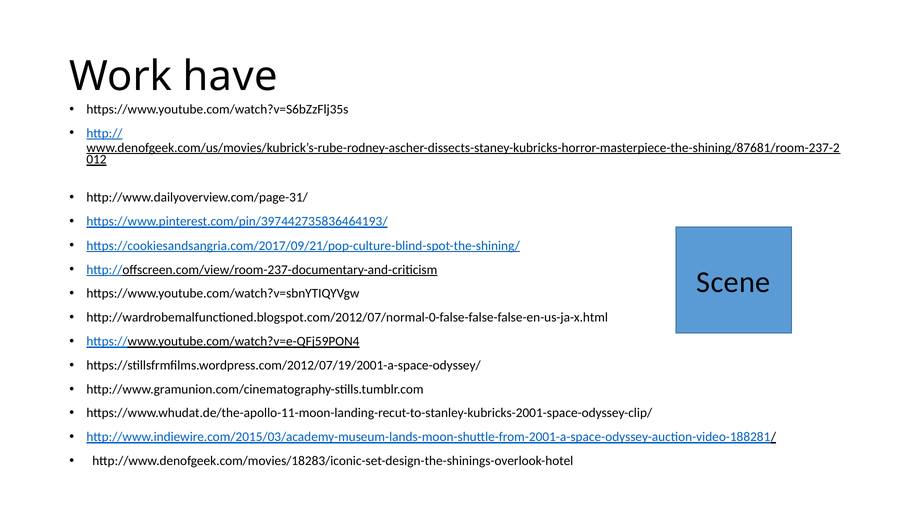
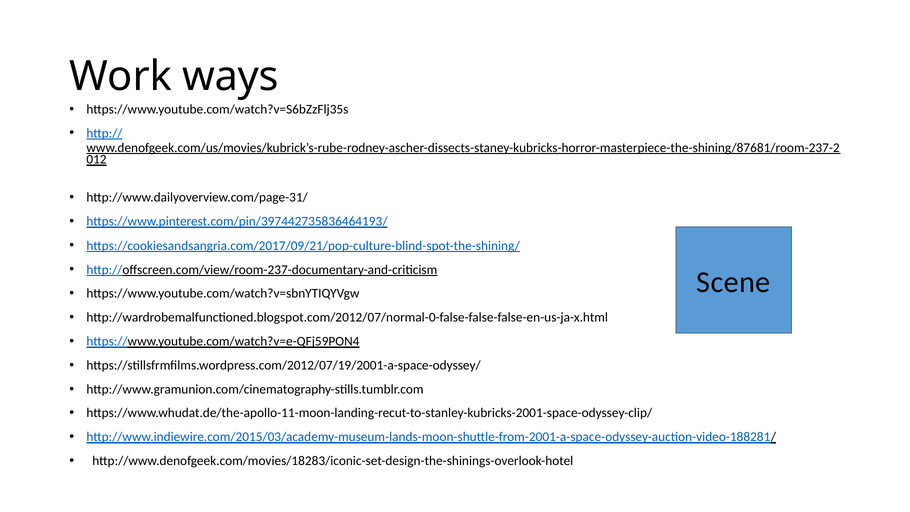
have: have -> ways
